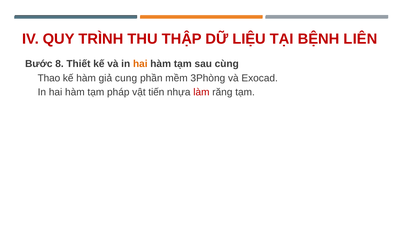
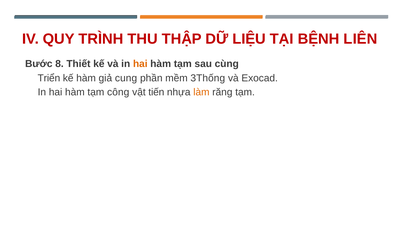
Thao: Thao -> Triển
3Phòng: 3Phòng -> 3Thống
pháp: pháp -> công
làm colour: red -> orange
